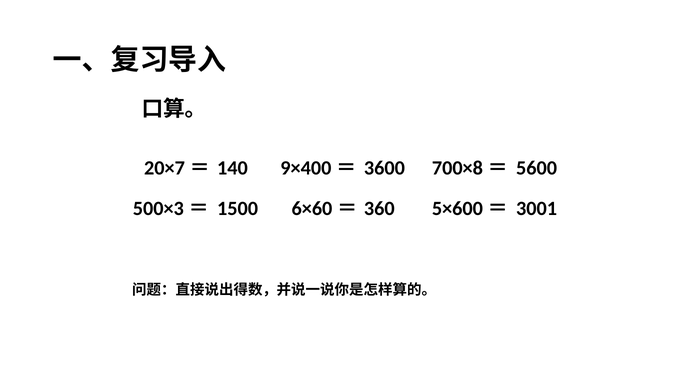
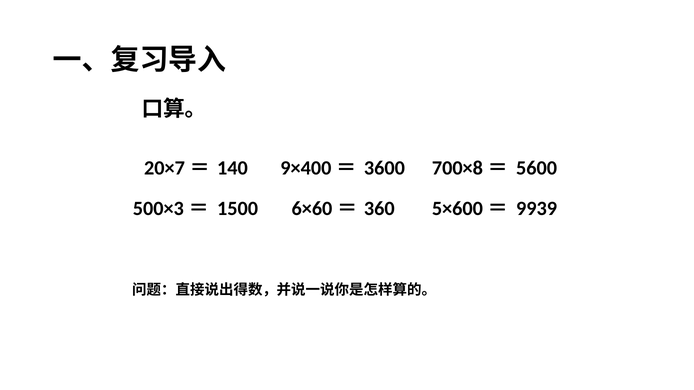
3001: 3001 -> 9939
